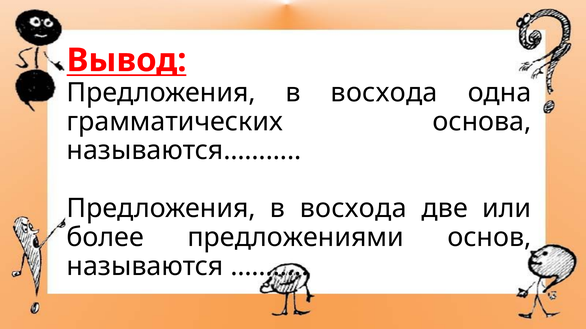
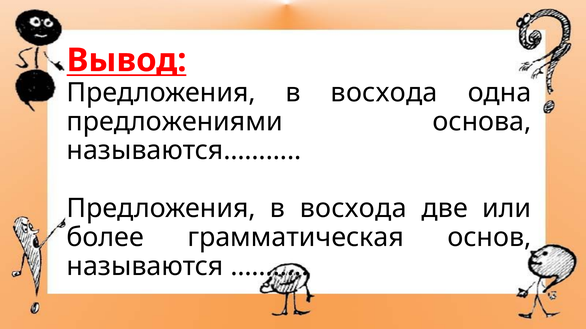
грамматических: грамматических -> предложениями
предложениями: предложениями -> грамматическая
